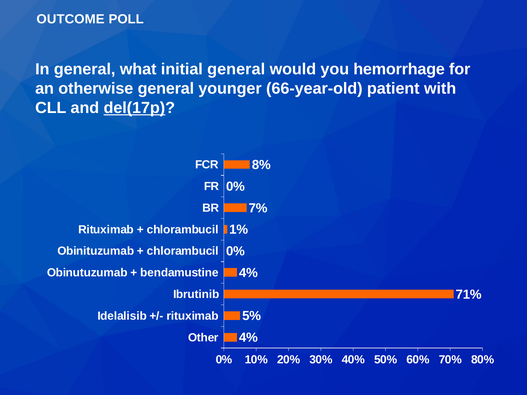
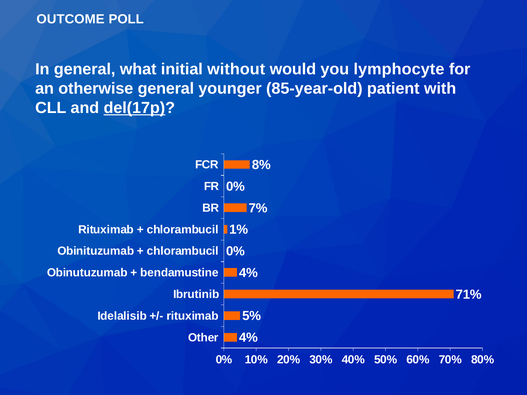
initial general: general -> without
hemorrhage: hemorrhage -> lymphocyte
66-year-old: 66-year-old -> 85-year-old
